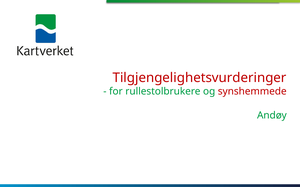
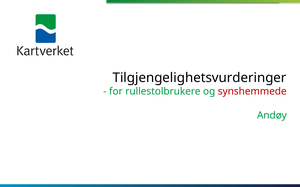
Tilgjengelighetsvurderinger colour: red -> black
